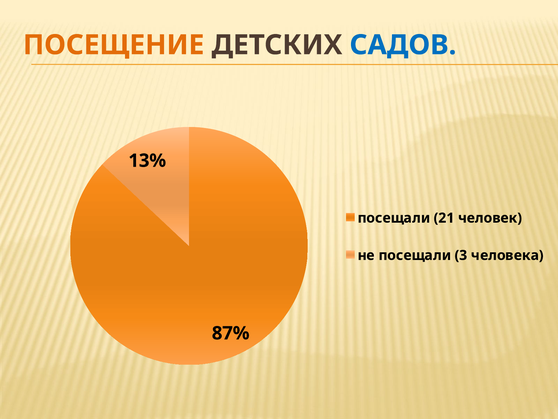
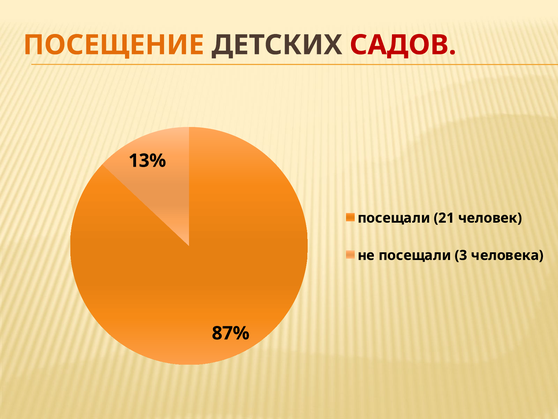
САДОВ colour: blue -> red
